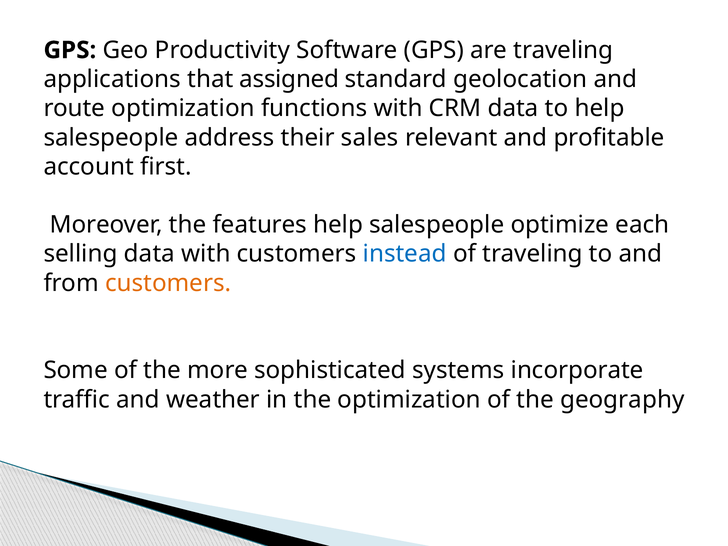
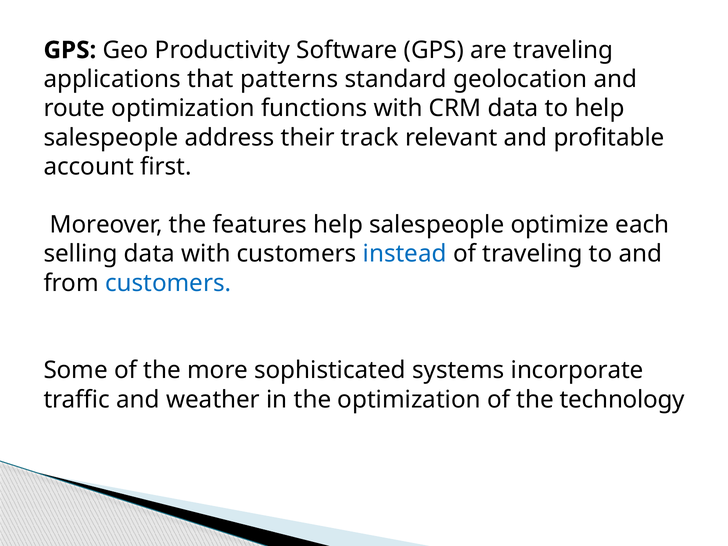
assigned: assigned -> patterns
sales: sales -> track
customers at (168, 283) colour: orange -> blue
geography: geography -> technology
